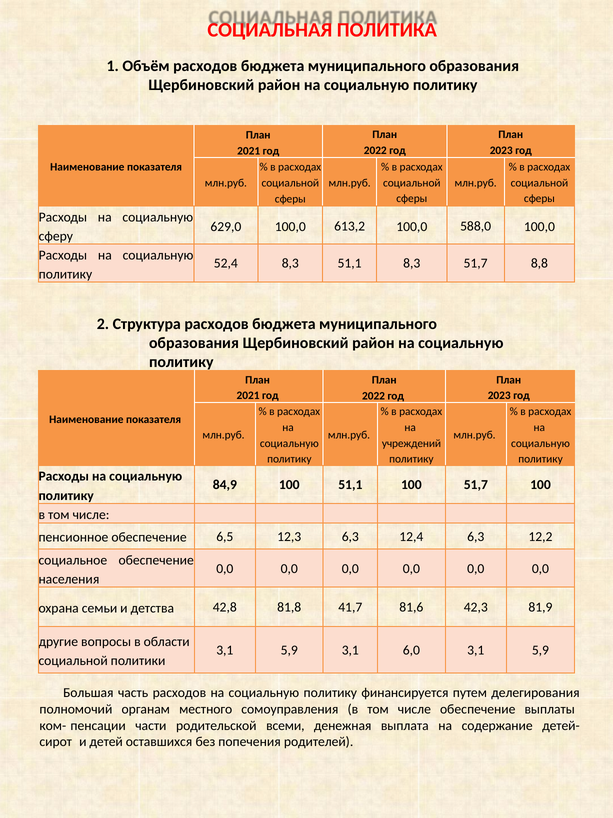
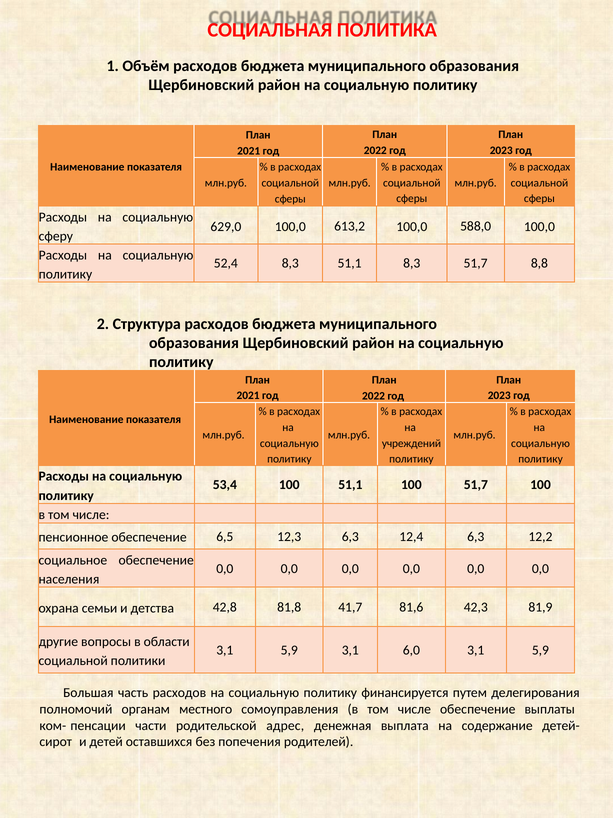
84,9: 84,9 -> 53,4
всеми: всеми -> адрес
